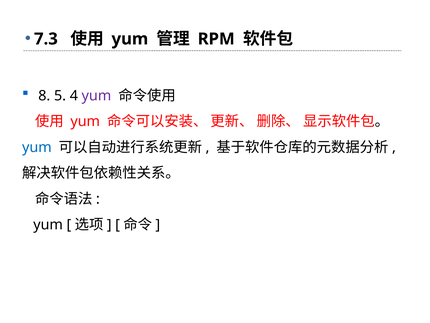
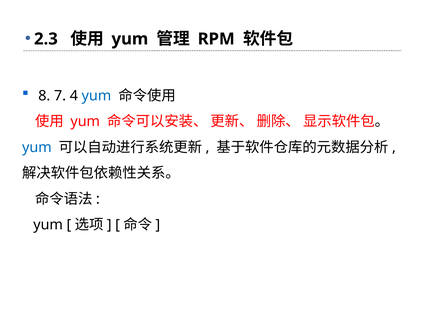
7.3: 7.3 -> 2.3
5: 5 -> 7
yum at (96, 96) colour: purple -> blue
